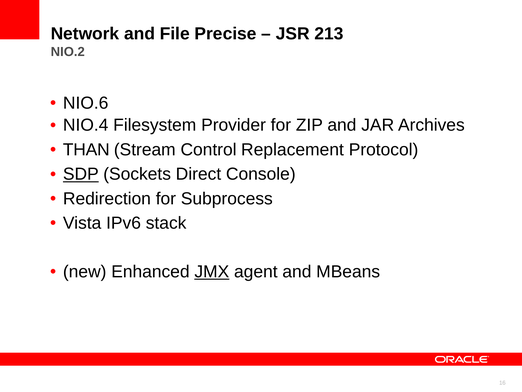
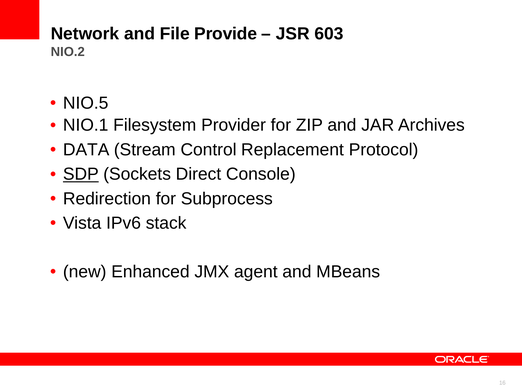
Precise: Precise -> Provide
213: 213 -> 603
NIO.6: NIO.6 -> NIO.5
NIO.4: NIO.4 -> NIO.1
THAN: THAN -> DATA
JMX underline: present -> none
